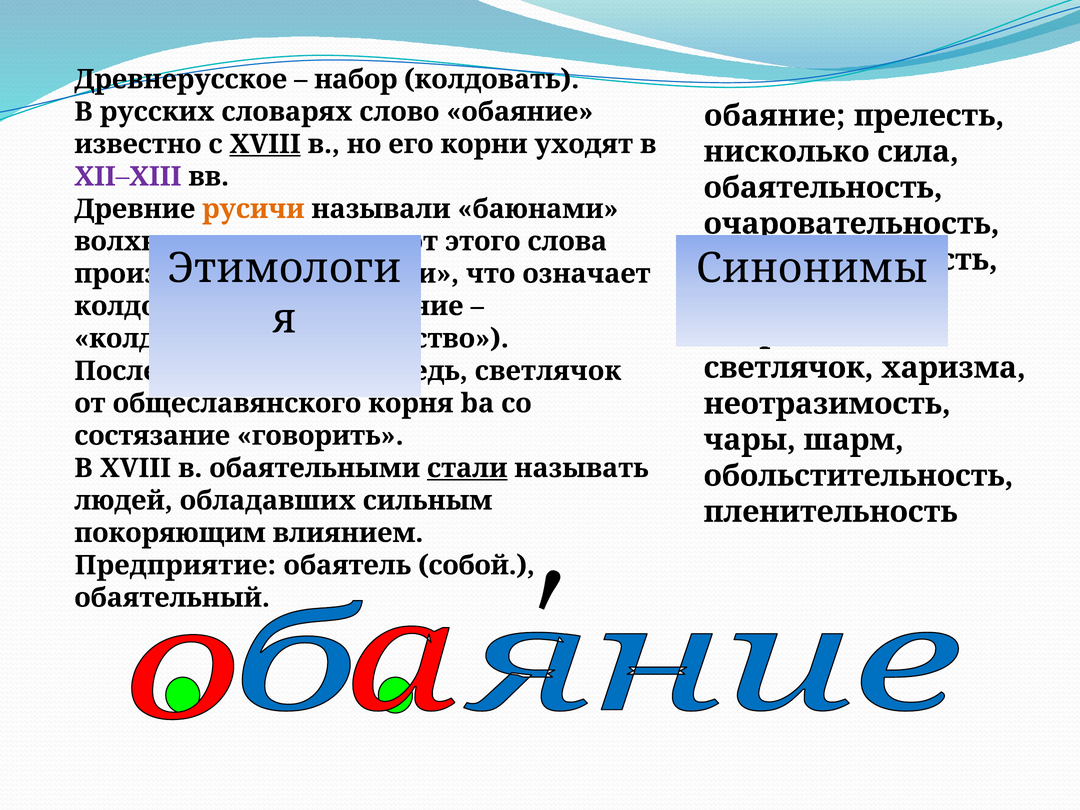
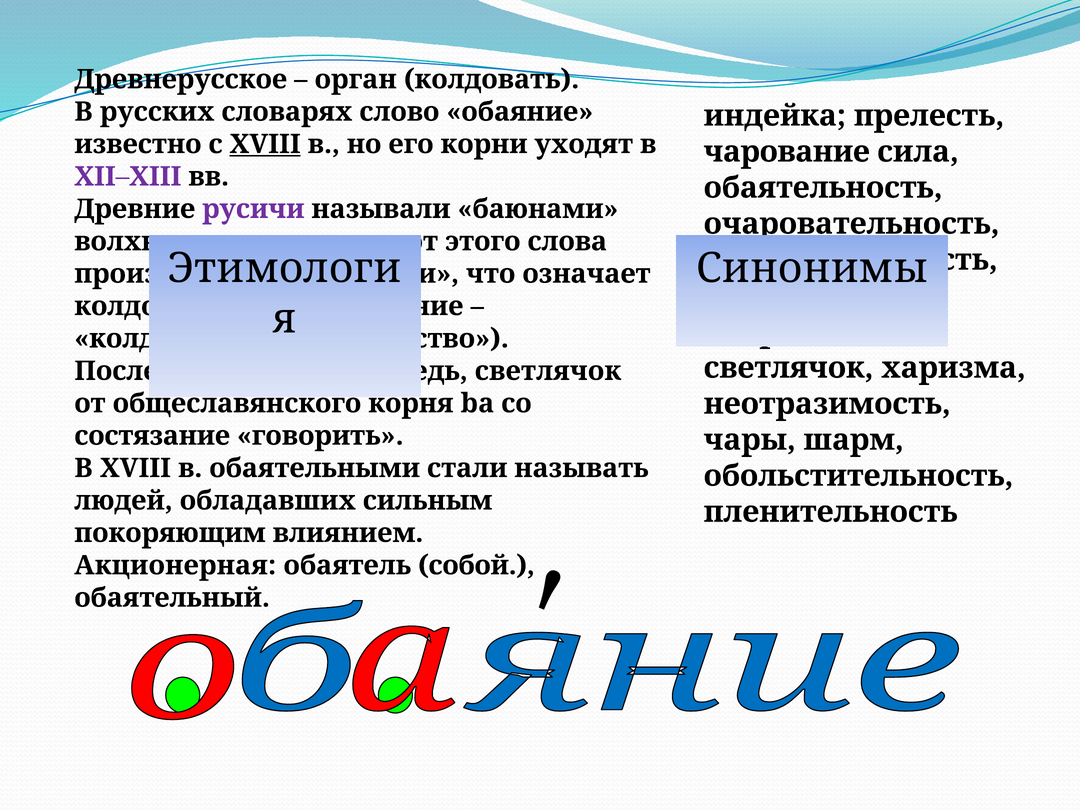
набор: набор -> орган
обаяние at (775, 116): обаяние -> индейка
нисколько at (787, 152): нисколько -> чарование
русичи colour: orange -> purple
стали underline: present -> none
Предприятие: Предприятие -> Акционерная
